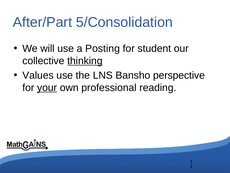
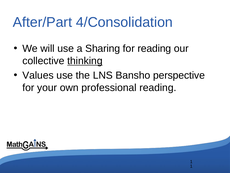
5/Consolidation: 5/Consolidation -> 4/Consolidation
Posting: Posting -> Sharing
for student: student -> reading
your underline: present -> none
